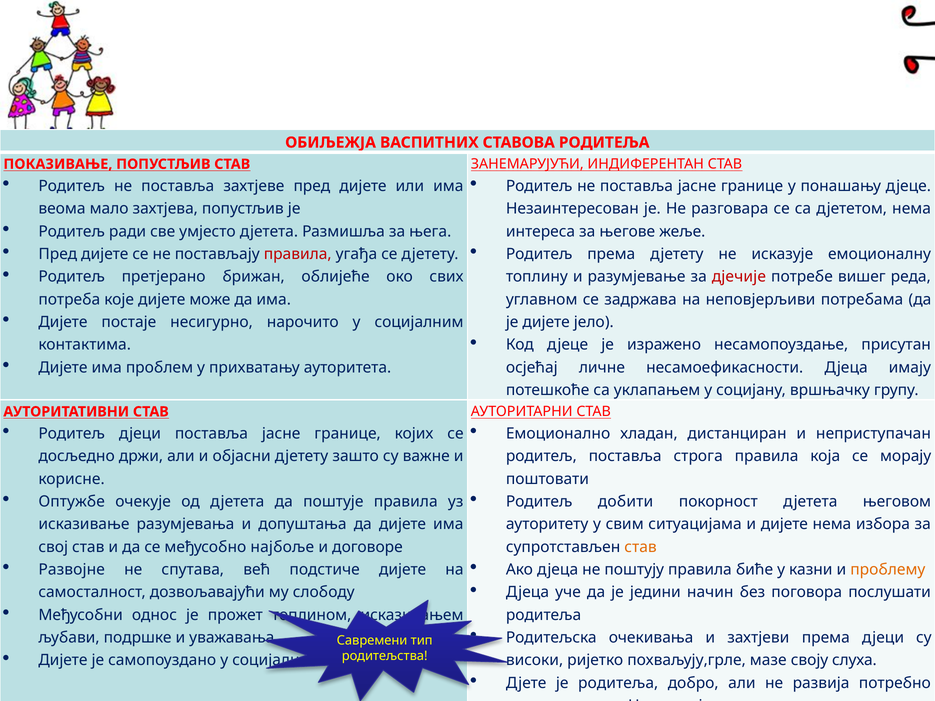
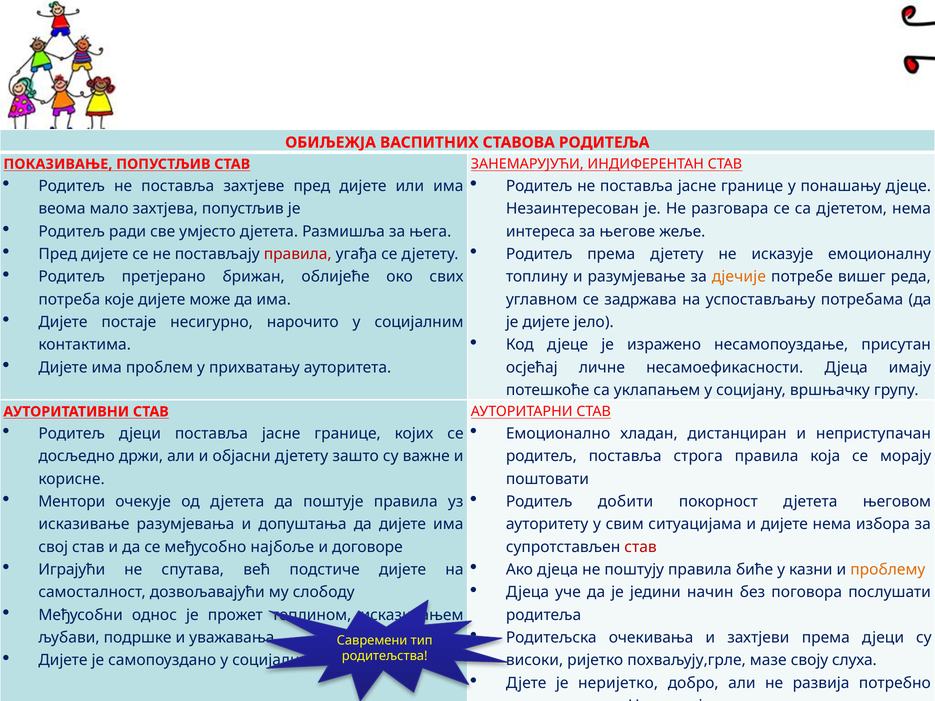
дјечије colour: red -> orange
неповјерљиви: неповјерљиви -> успостављању
Оптужбе: Оптужбе -> Ментори
став at (641, 547) colour: orange -> red
Развојне: Развојне -> Играјући
је родитеља: родитеља -> неријетко
